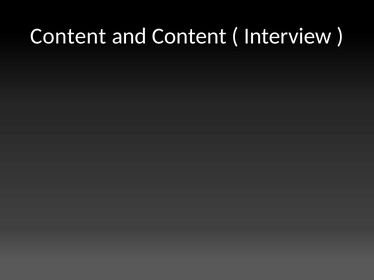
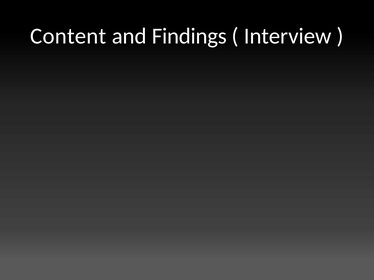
and Content: Content -> Findings
